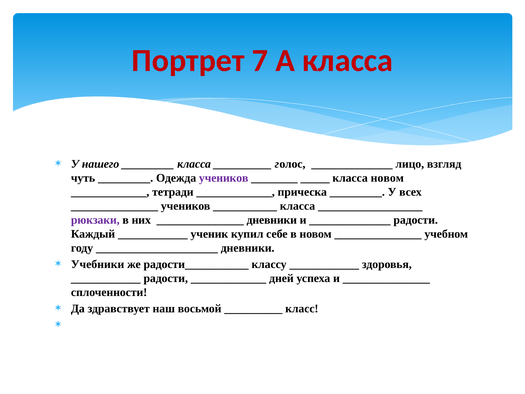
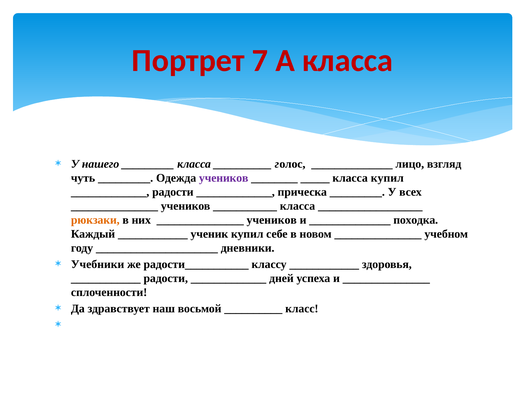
класса новом: новом -> купил
тетради at (173, 192): тетради -> радости
рюкзаки colour: purple -> orange
дневники at (272, 220): дневники -> учеников
радости at (416, 220): радости -> походка
